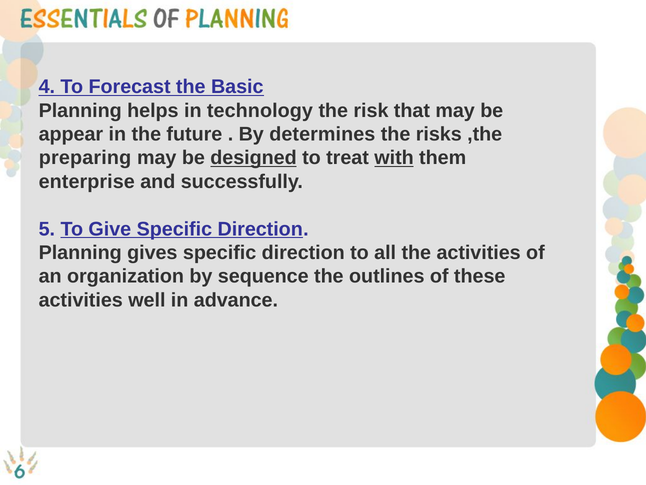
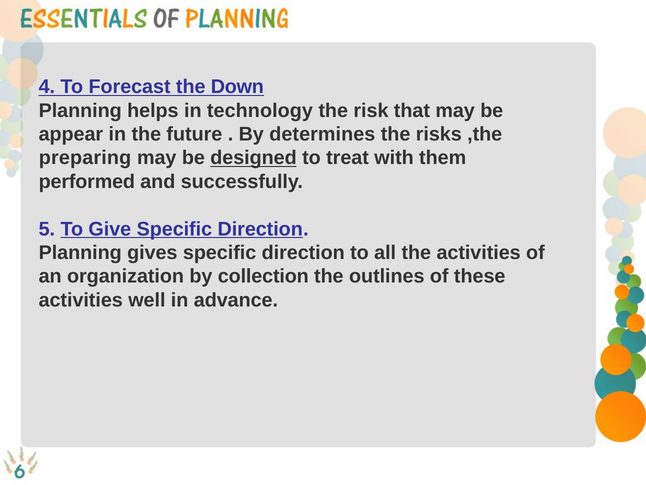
Basic: Basic -> Down
with underline: present -> none
enterprise: enterprise -> performed
sequence: sequence -> collection
